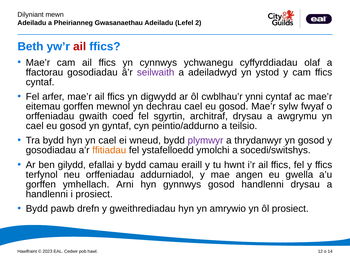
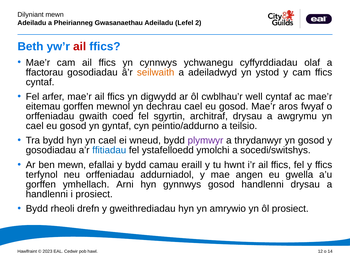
seilwaith colour: purple -> orange
ynni: ynni -> well
sylw: sylw -> aros
ffitiadau colour: orange -> blue
ben gilydd: gilydd -> mewn
pawb: pawb -> rheoli
